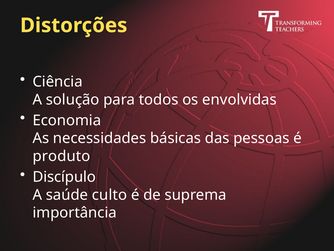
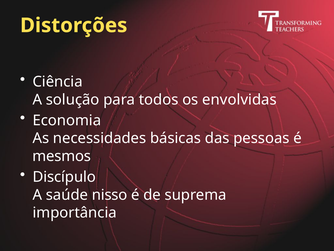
produto: produto -> mesmos
culto: culto -> nisso
